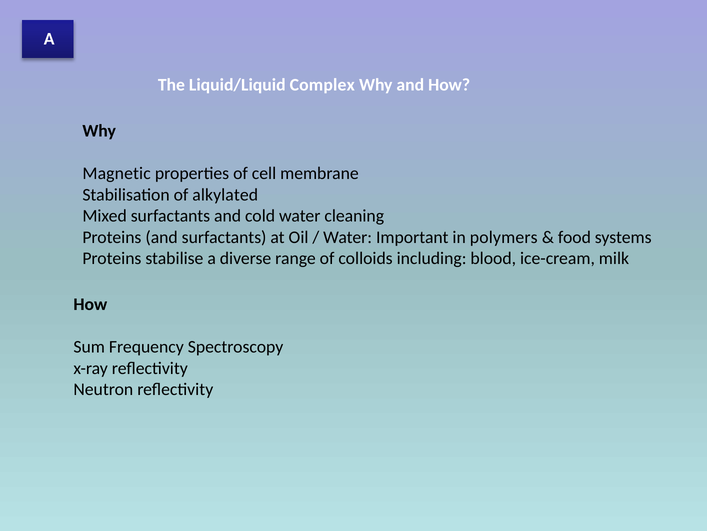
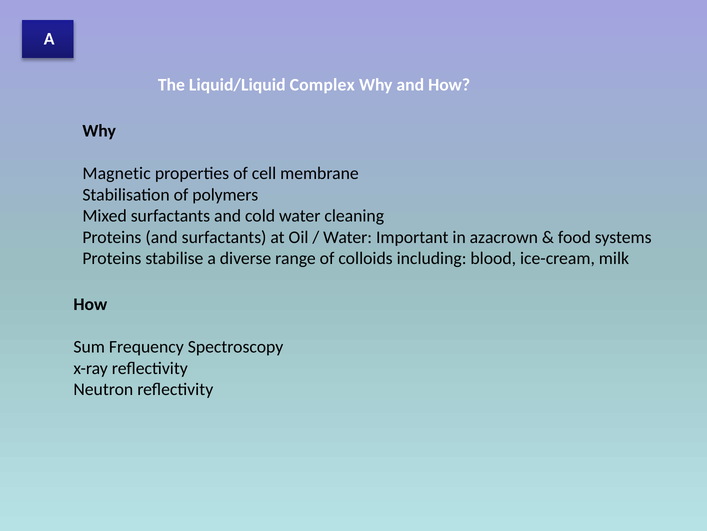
alkylated: alkylated -> polymers
polymers: polymers -> azacrown
